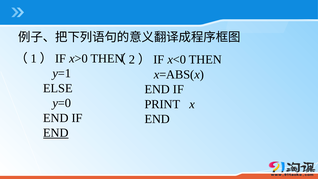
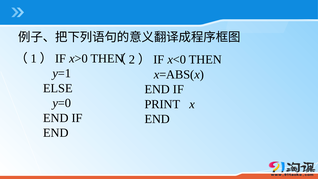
END at (56, 133) underline: present -> none
